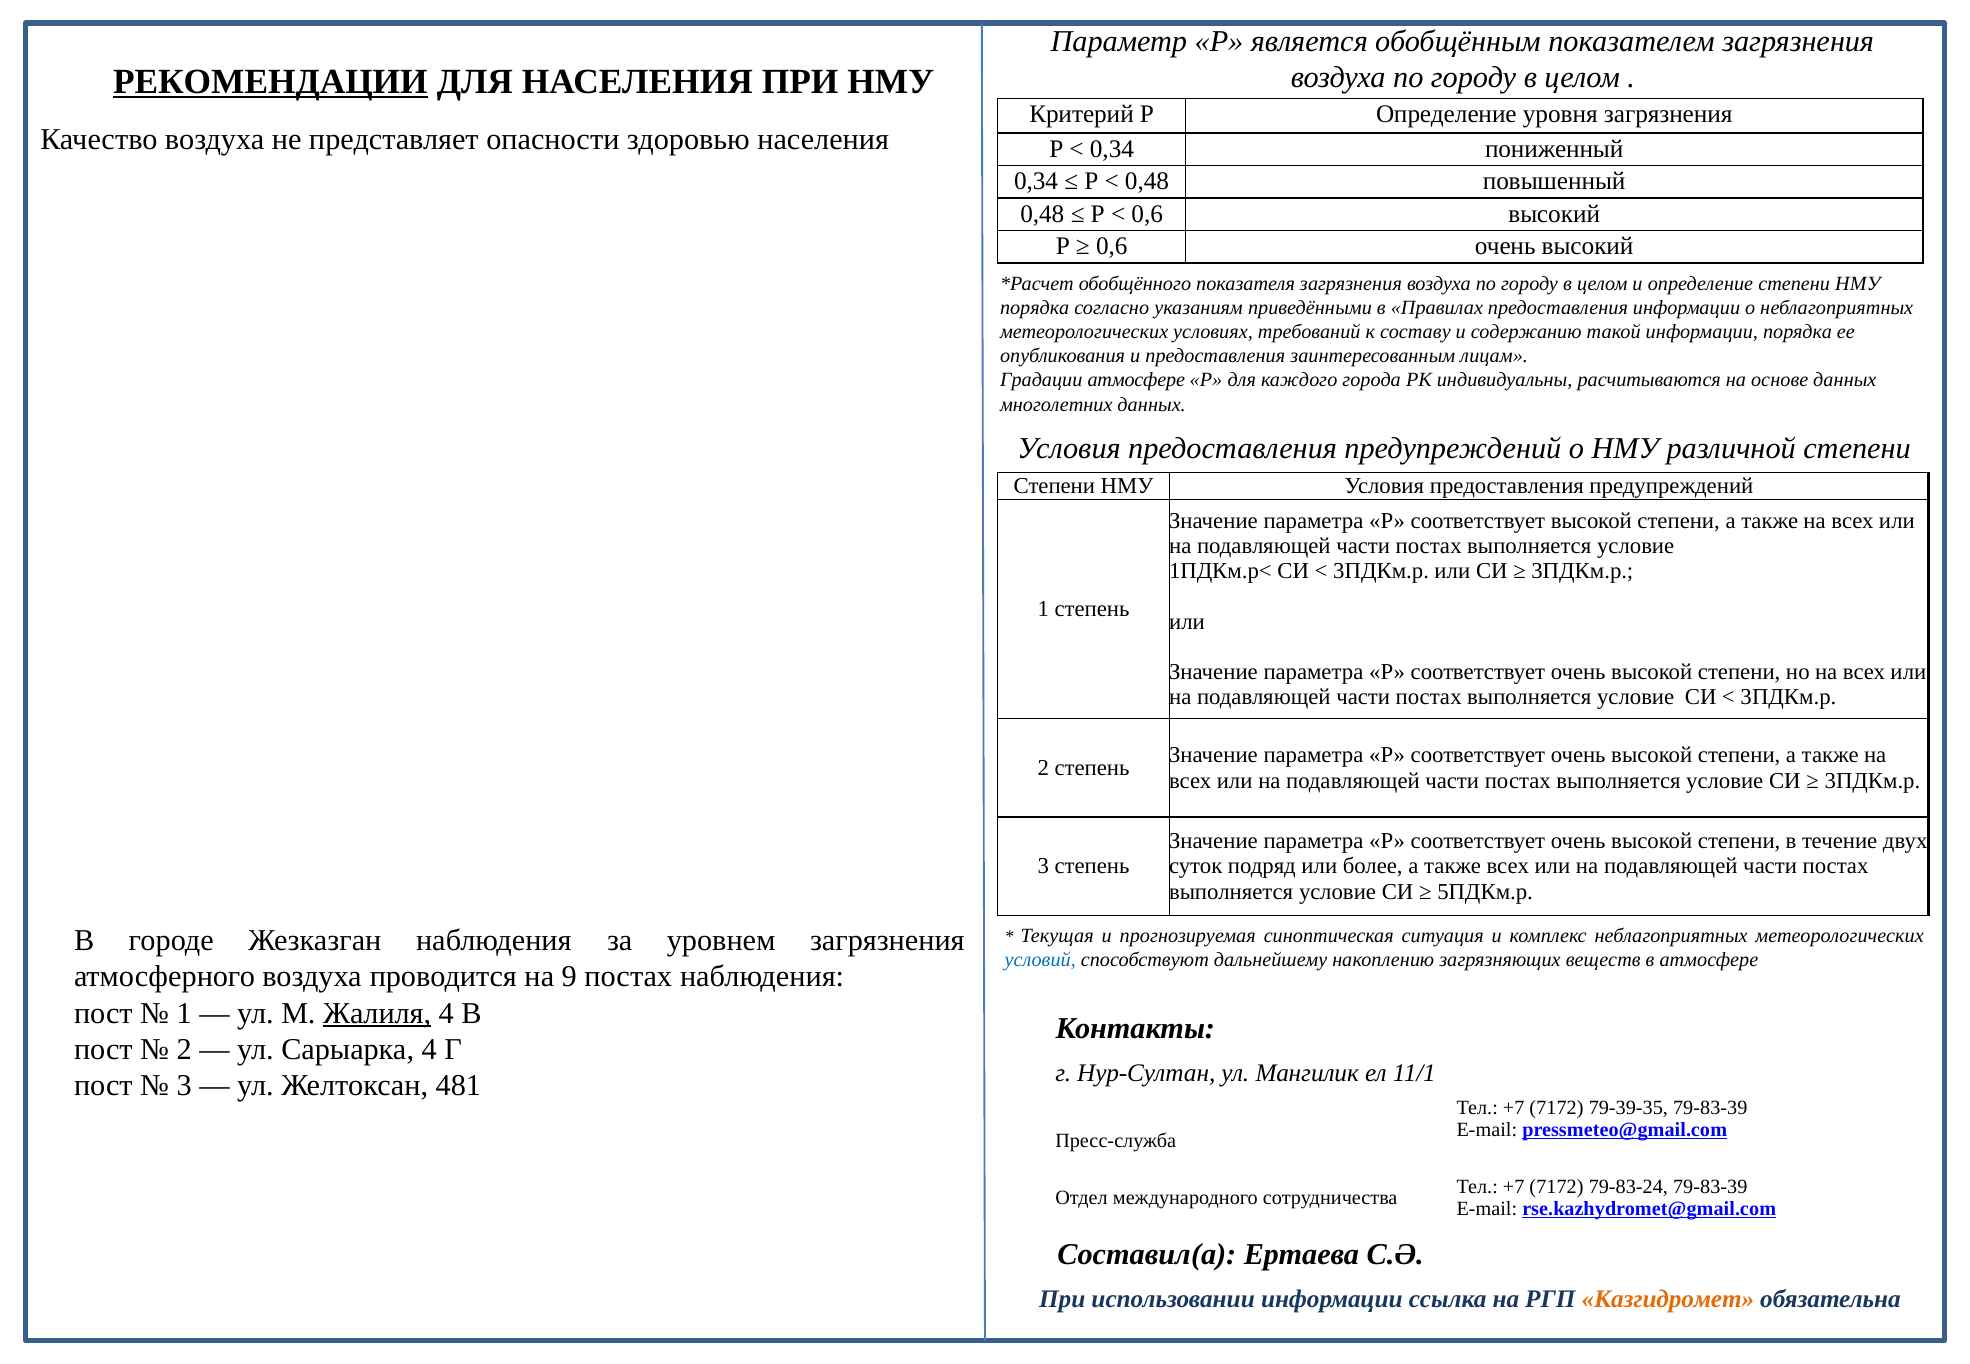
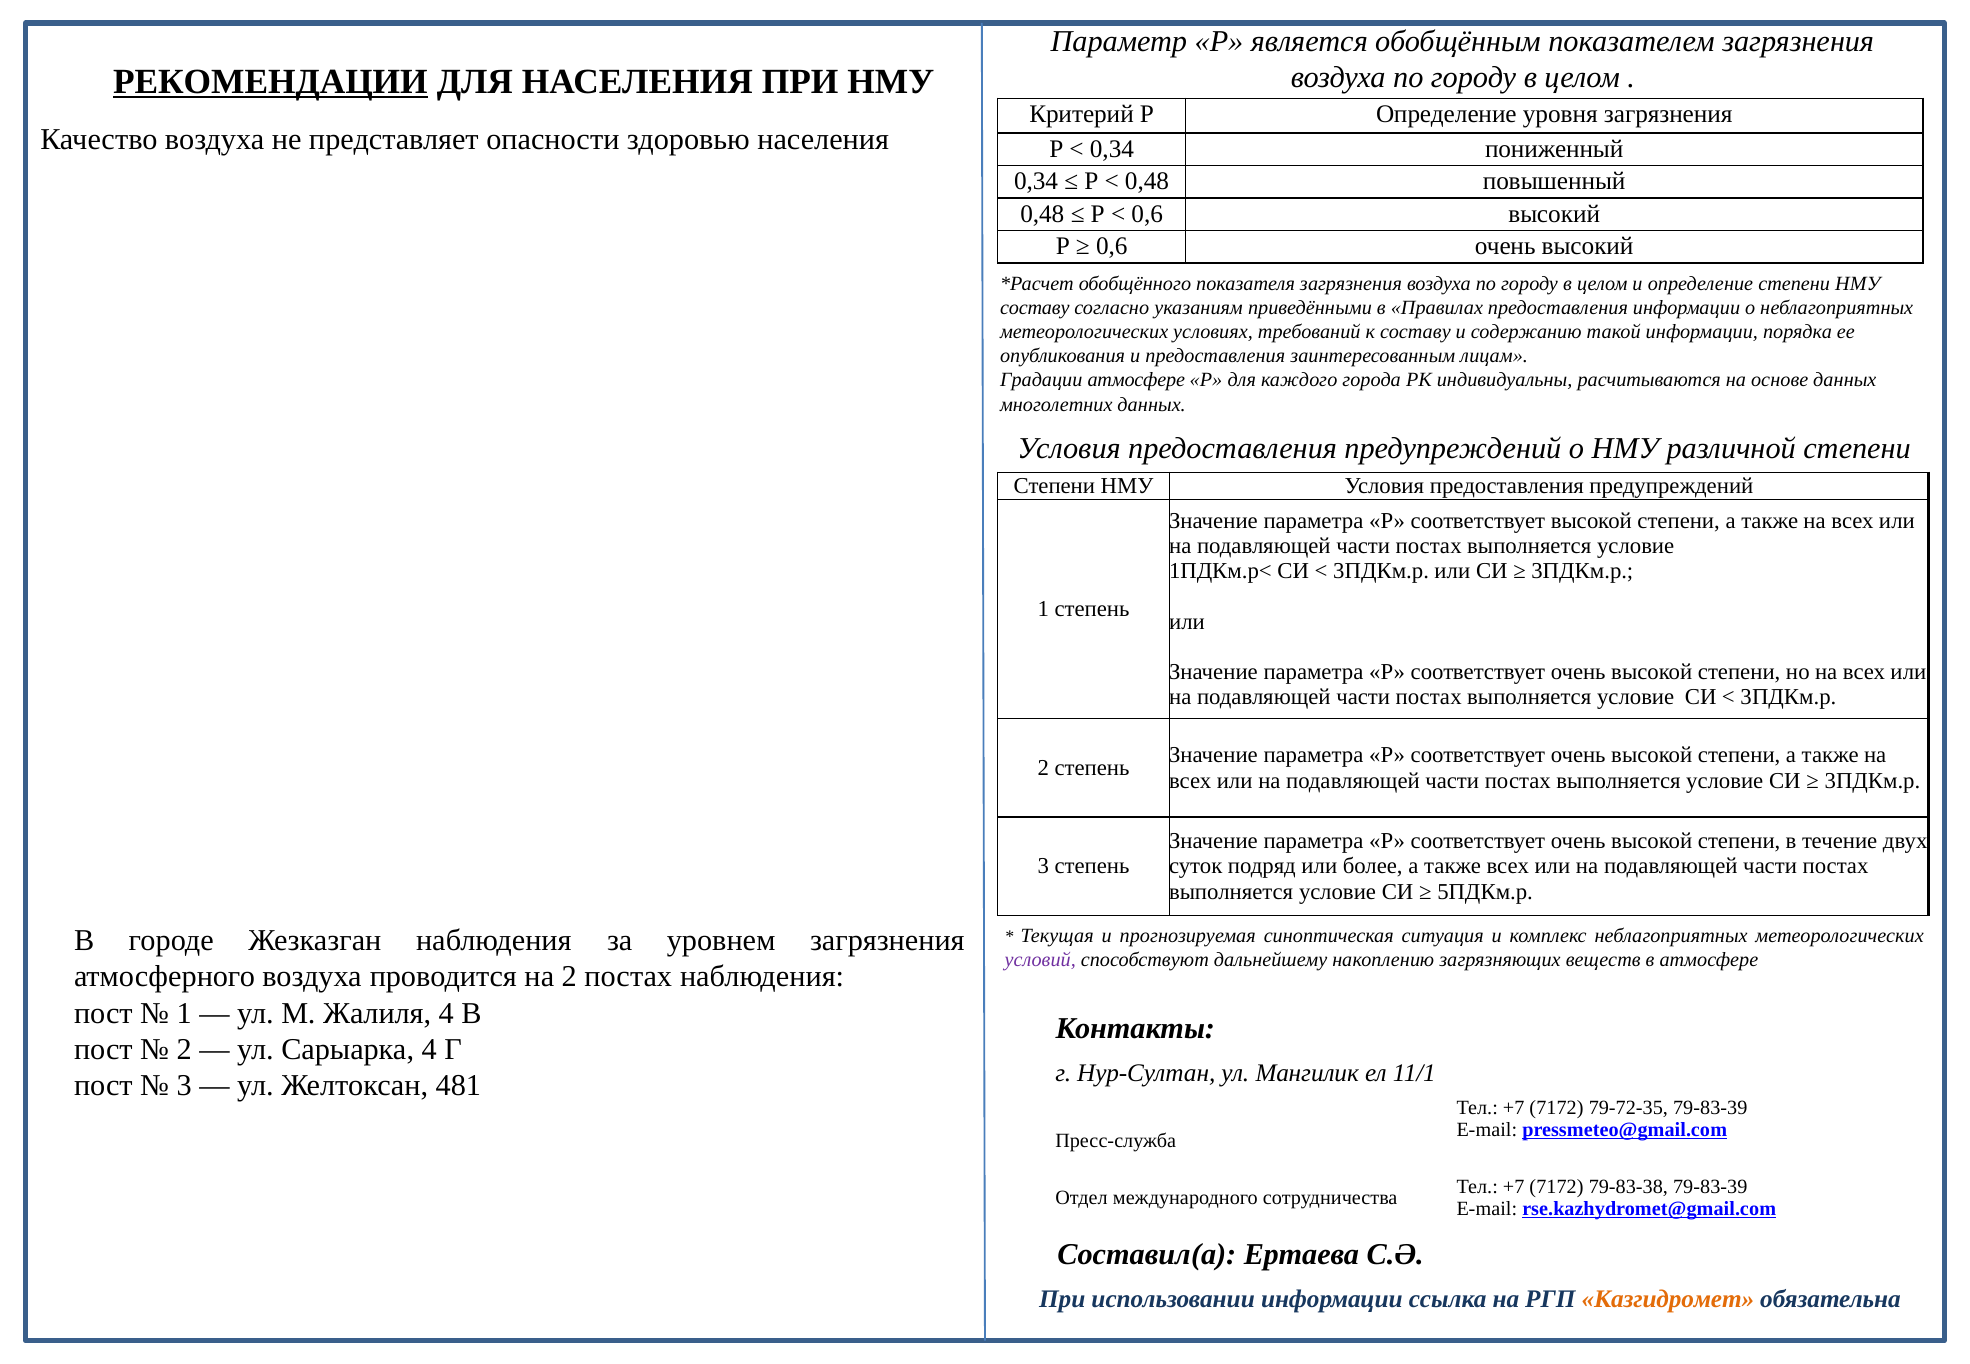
порядка at (1035, 308): порядка -> составу
условий colour: blue -> purple
на 9: 9 -> 2
Жалиля underline: present -> none
79-39-35: 79-39-35 -> 79-72-35
79-83-24: 79-83-24 -> 79-83-38
